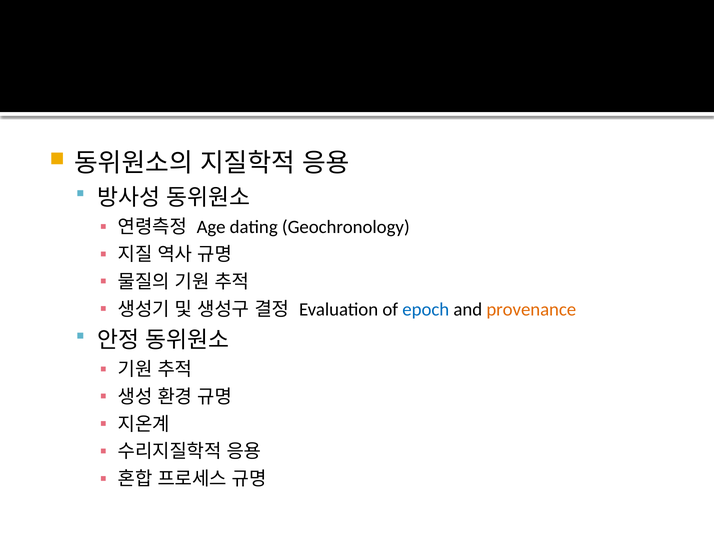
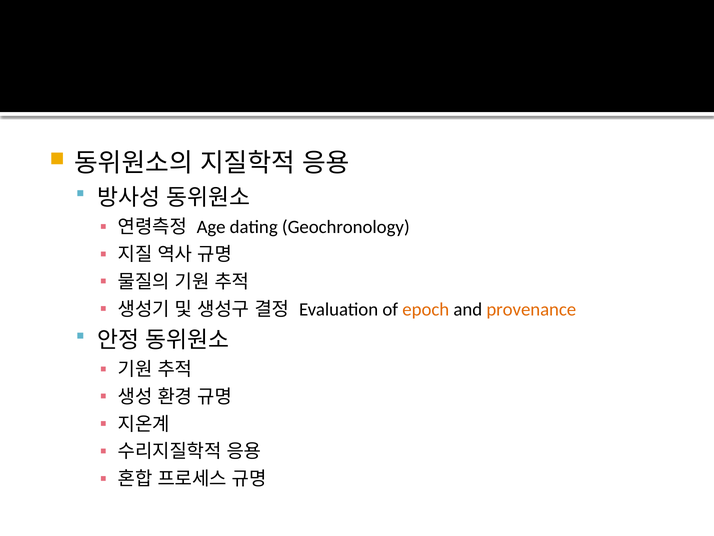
epoch colour: blue -> orange
